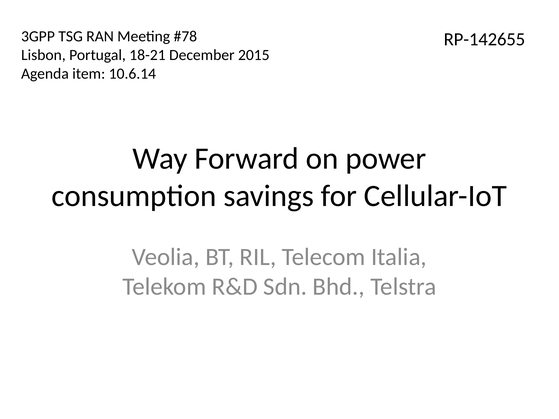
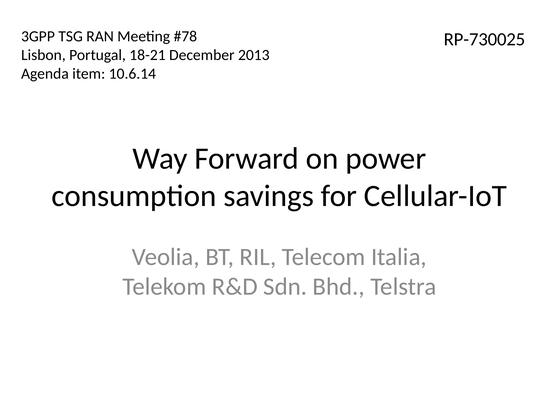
RP-142655: RP-142655 -> RP-730025
2015: 2015 -> 2013
